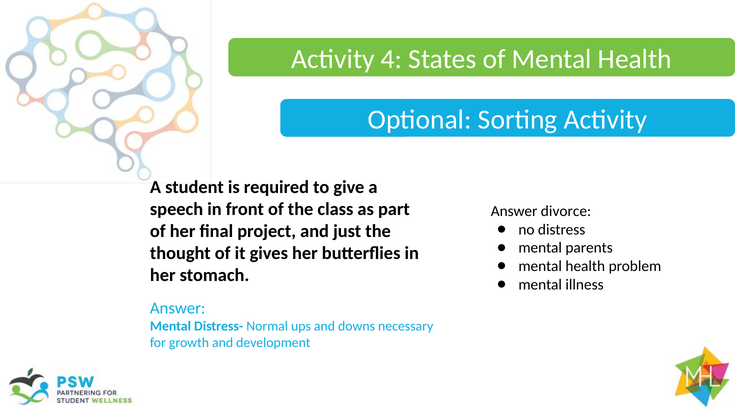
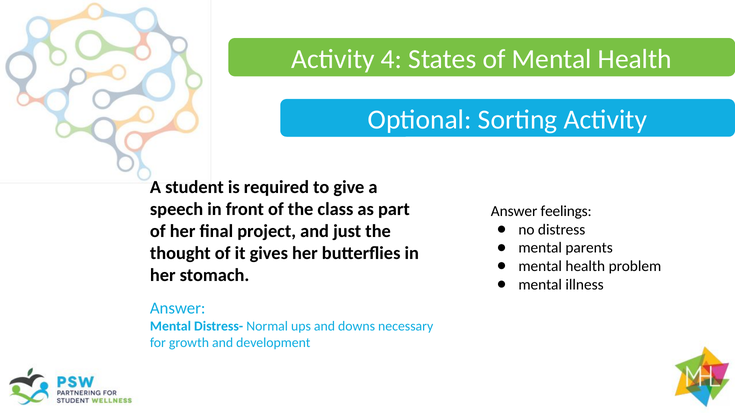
divorce: divorce -> feelings
